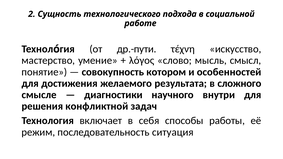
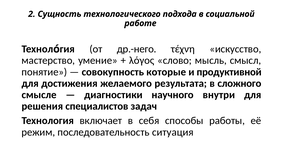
др.-пути: др.-пути -> др.-него
котором: котором -> которые
особенностей: особенностей -> продуктивной
конфликтной: конфликтной -> специалистов
